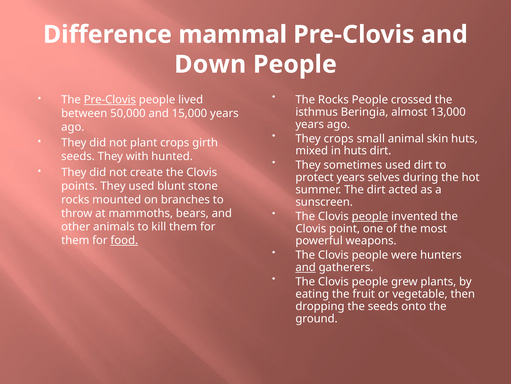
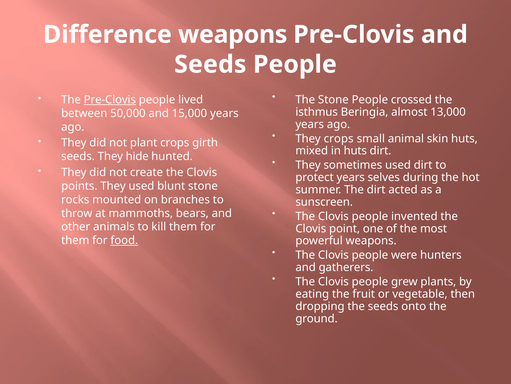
Difference mammal: mammal -> weapons
Down at (210, 64): Down -> Seeds
The Rocks: Rocks -> Stone
with: with -> hide
people at (370, 216) underline: present -> none
and at (306, 267) underline: present -> none
